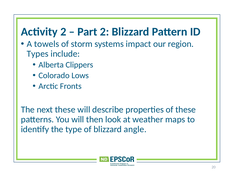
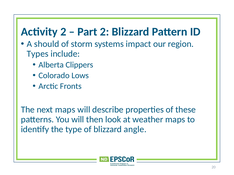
towels: towels -> should
next these: these -> maps
